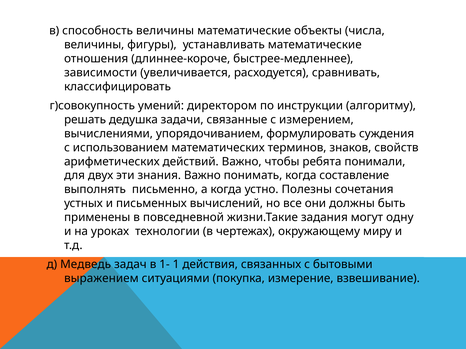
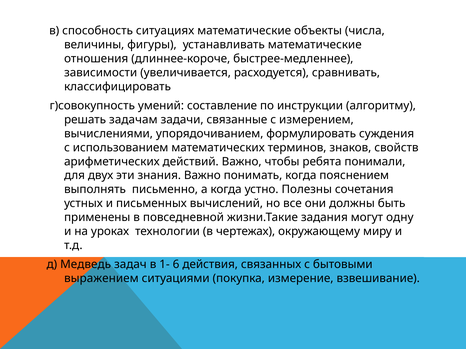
способность величины: величины -> ситуациях
директором: директором -> составление
дедушка: дедушка -> задачам
составление: составление -> пояснением
1: 1 -> 6
